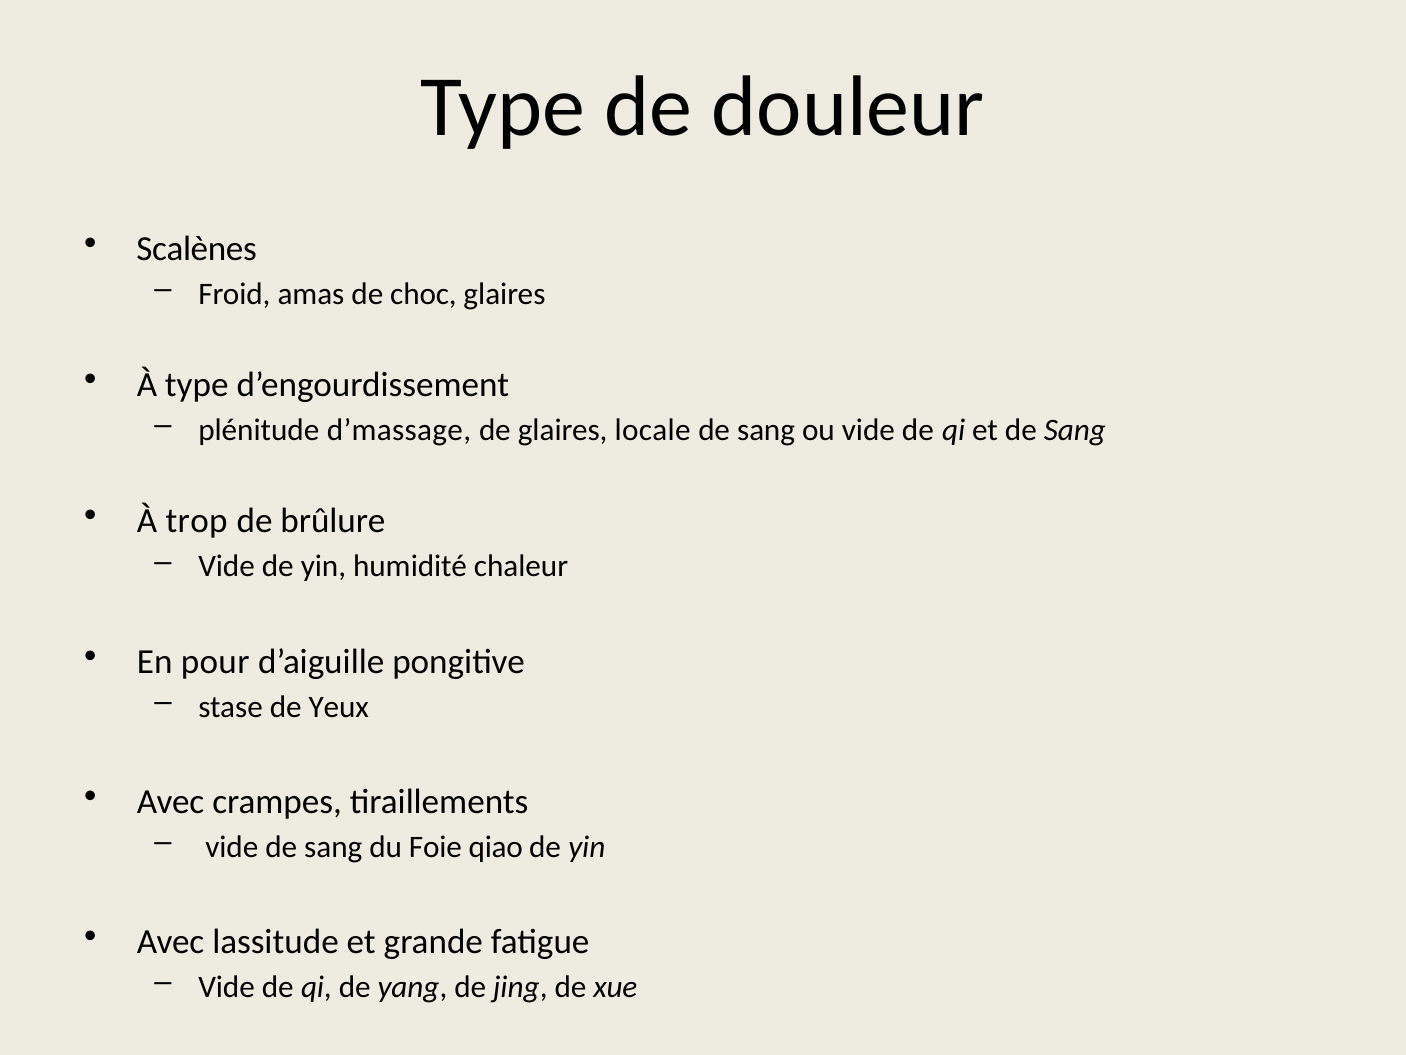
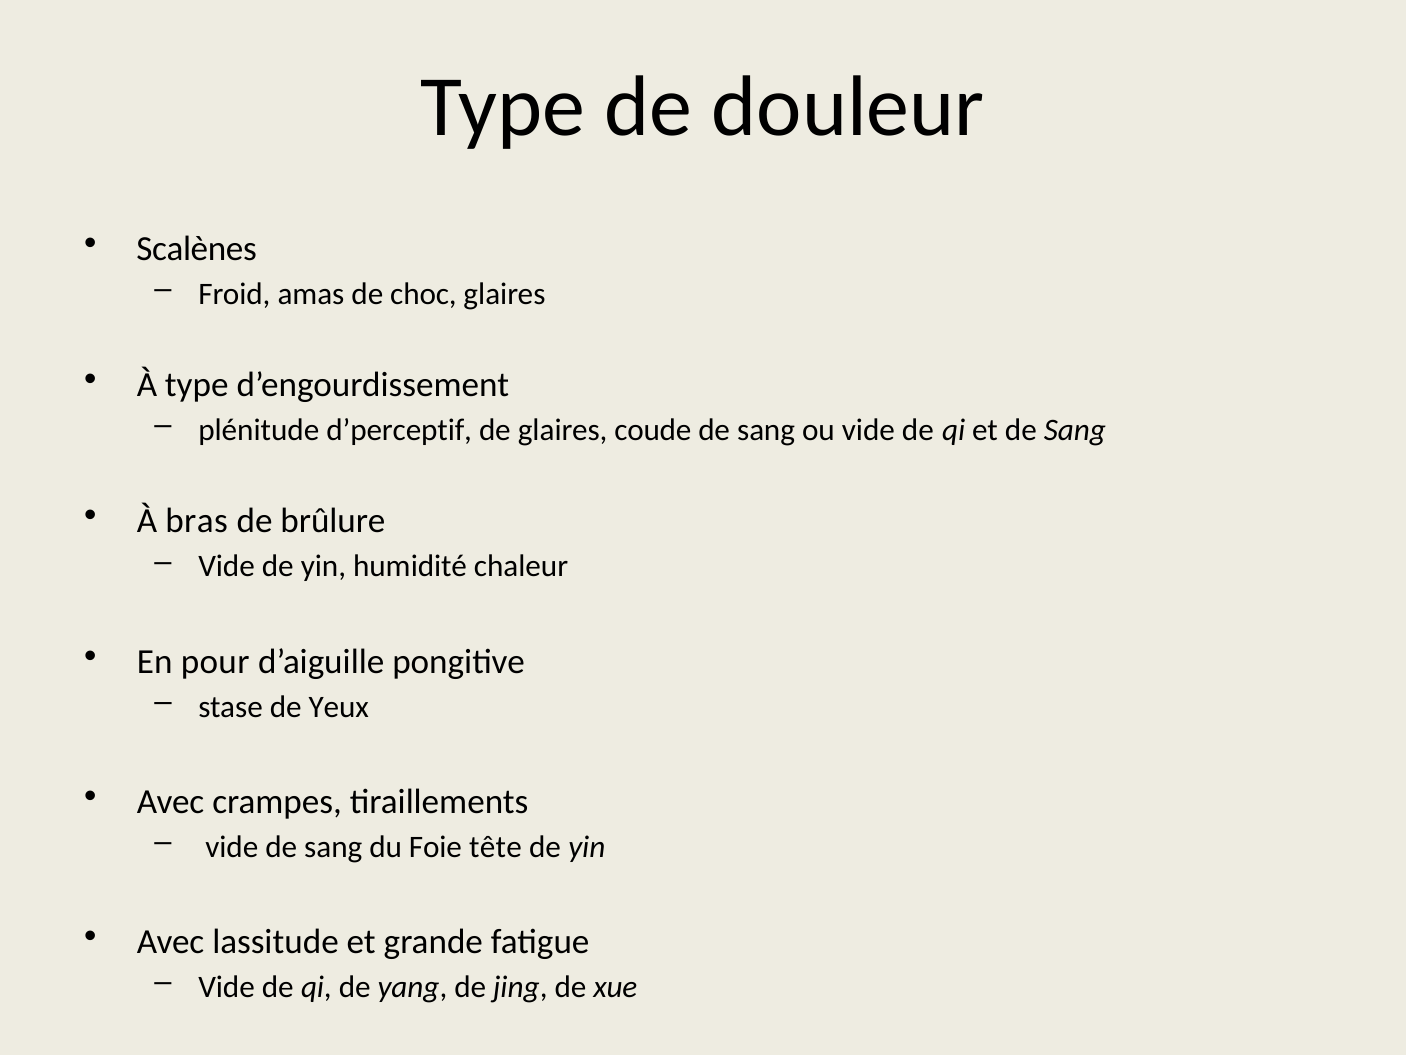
d’massage: d’massage -> d’perceptif
locale: locale -> coude
trop: trop -> bras
qiao: qiao -> tête
